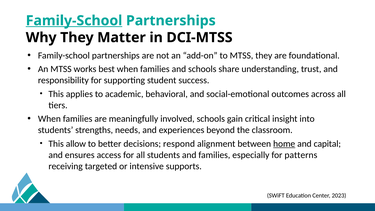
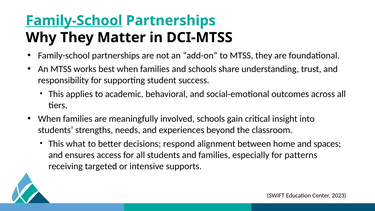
allow: allow -> what
home underline: present -> none
capital: capital -> spaces
